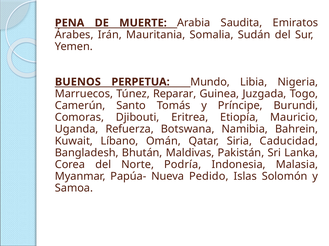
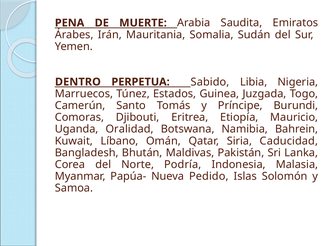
BUENOS: BUENOS -> DENTRO
Mundo: Mundo -> Sabido
Reparar: Reparar -> Estados
Refuerza: Refuerza -> Oralidad
